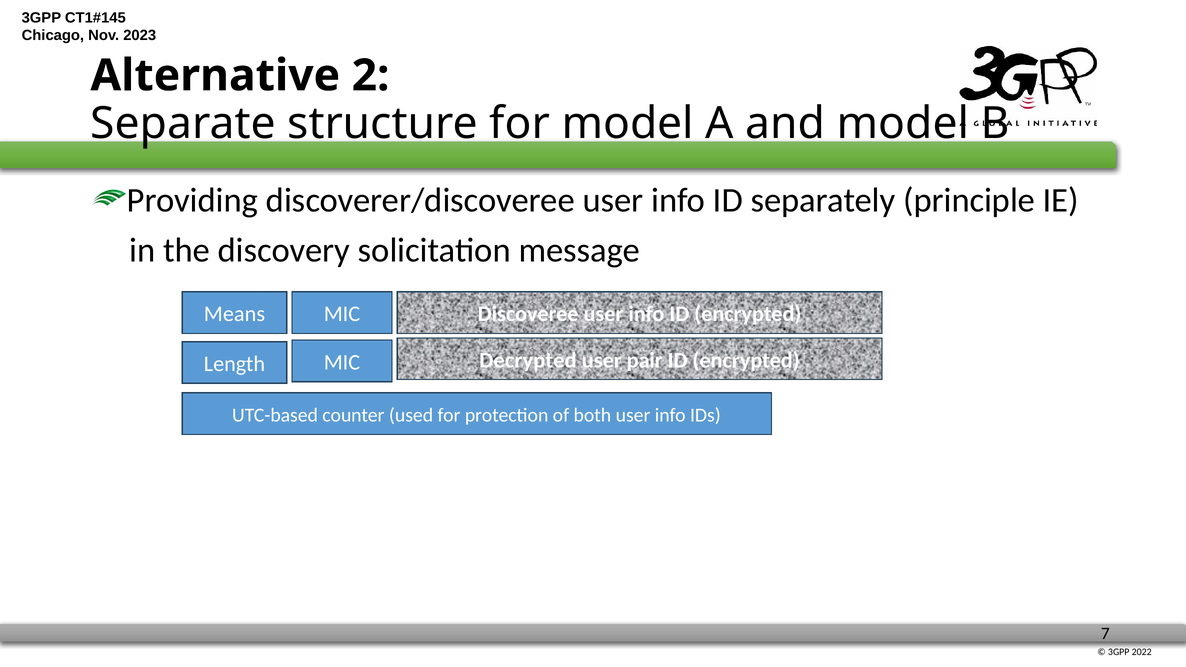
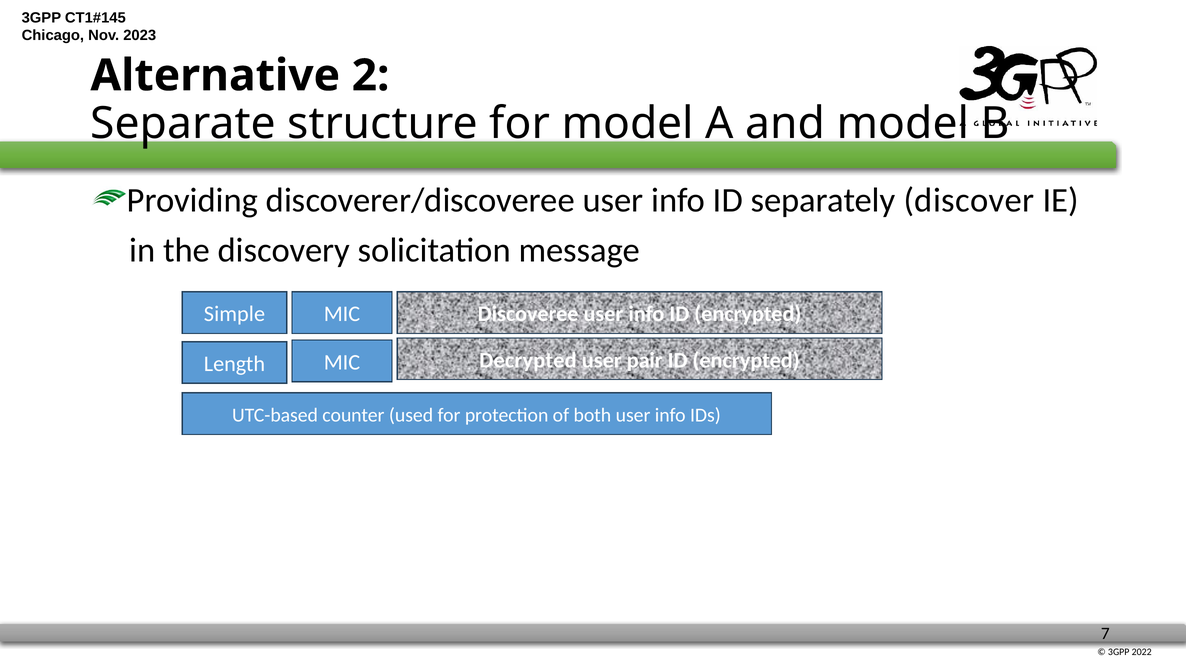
principle: principle -> discover
Means: Means -> Simple
